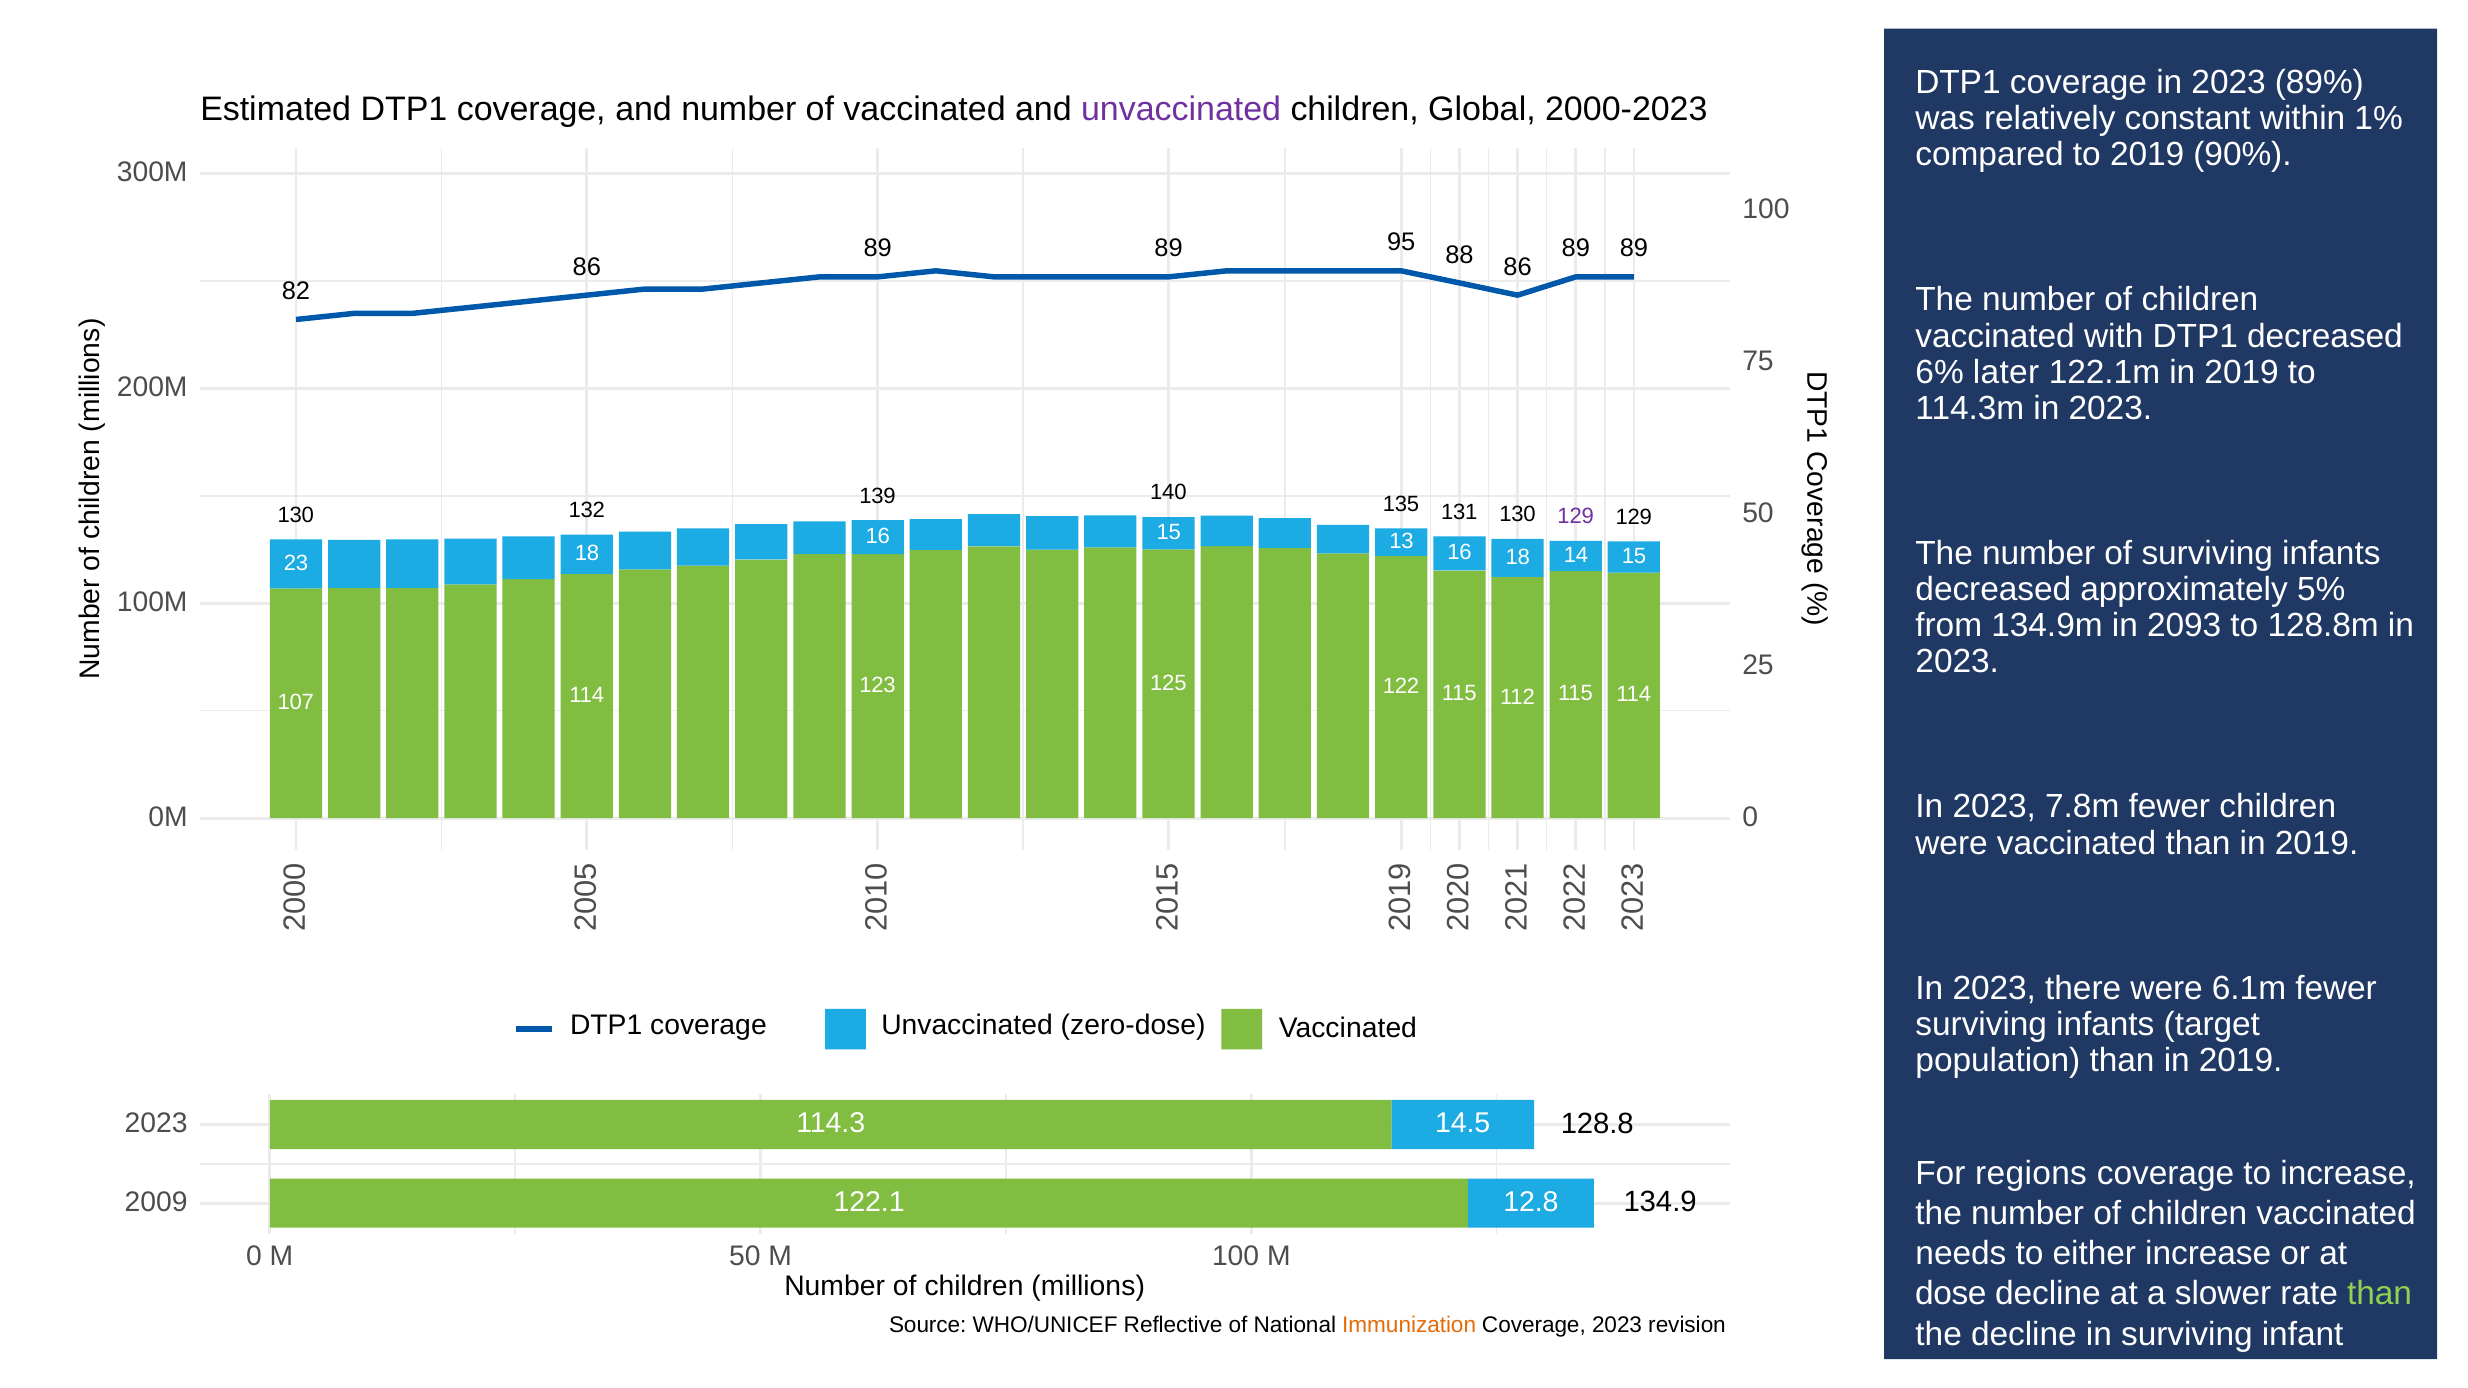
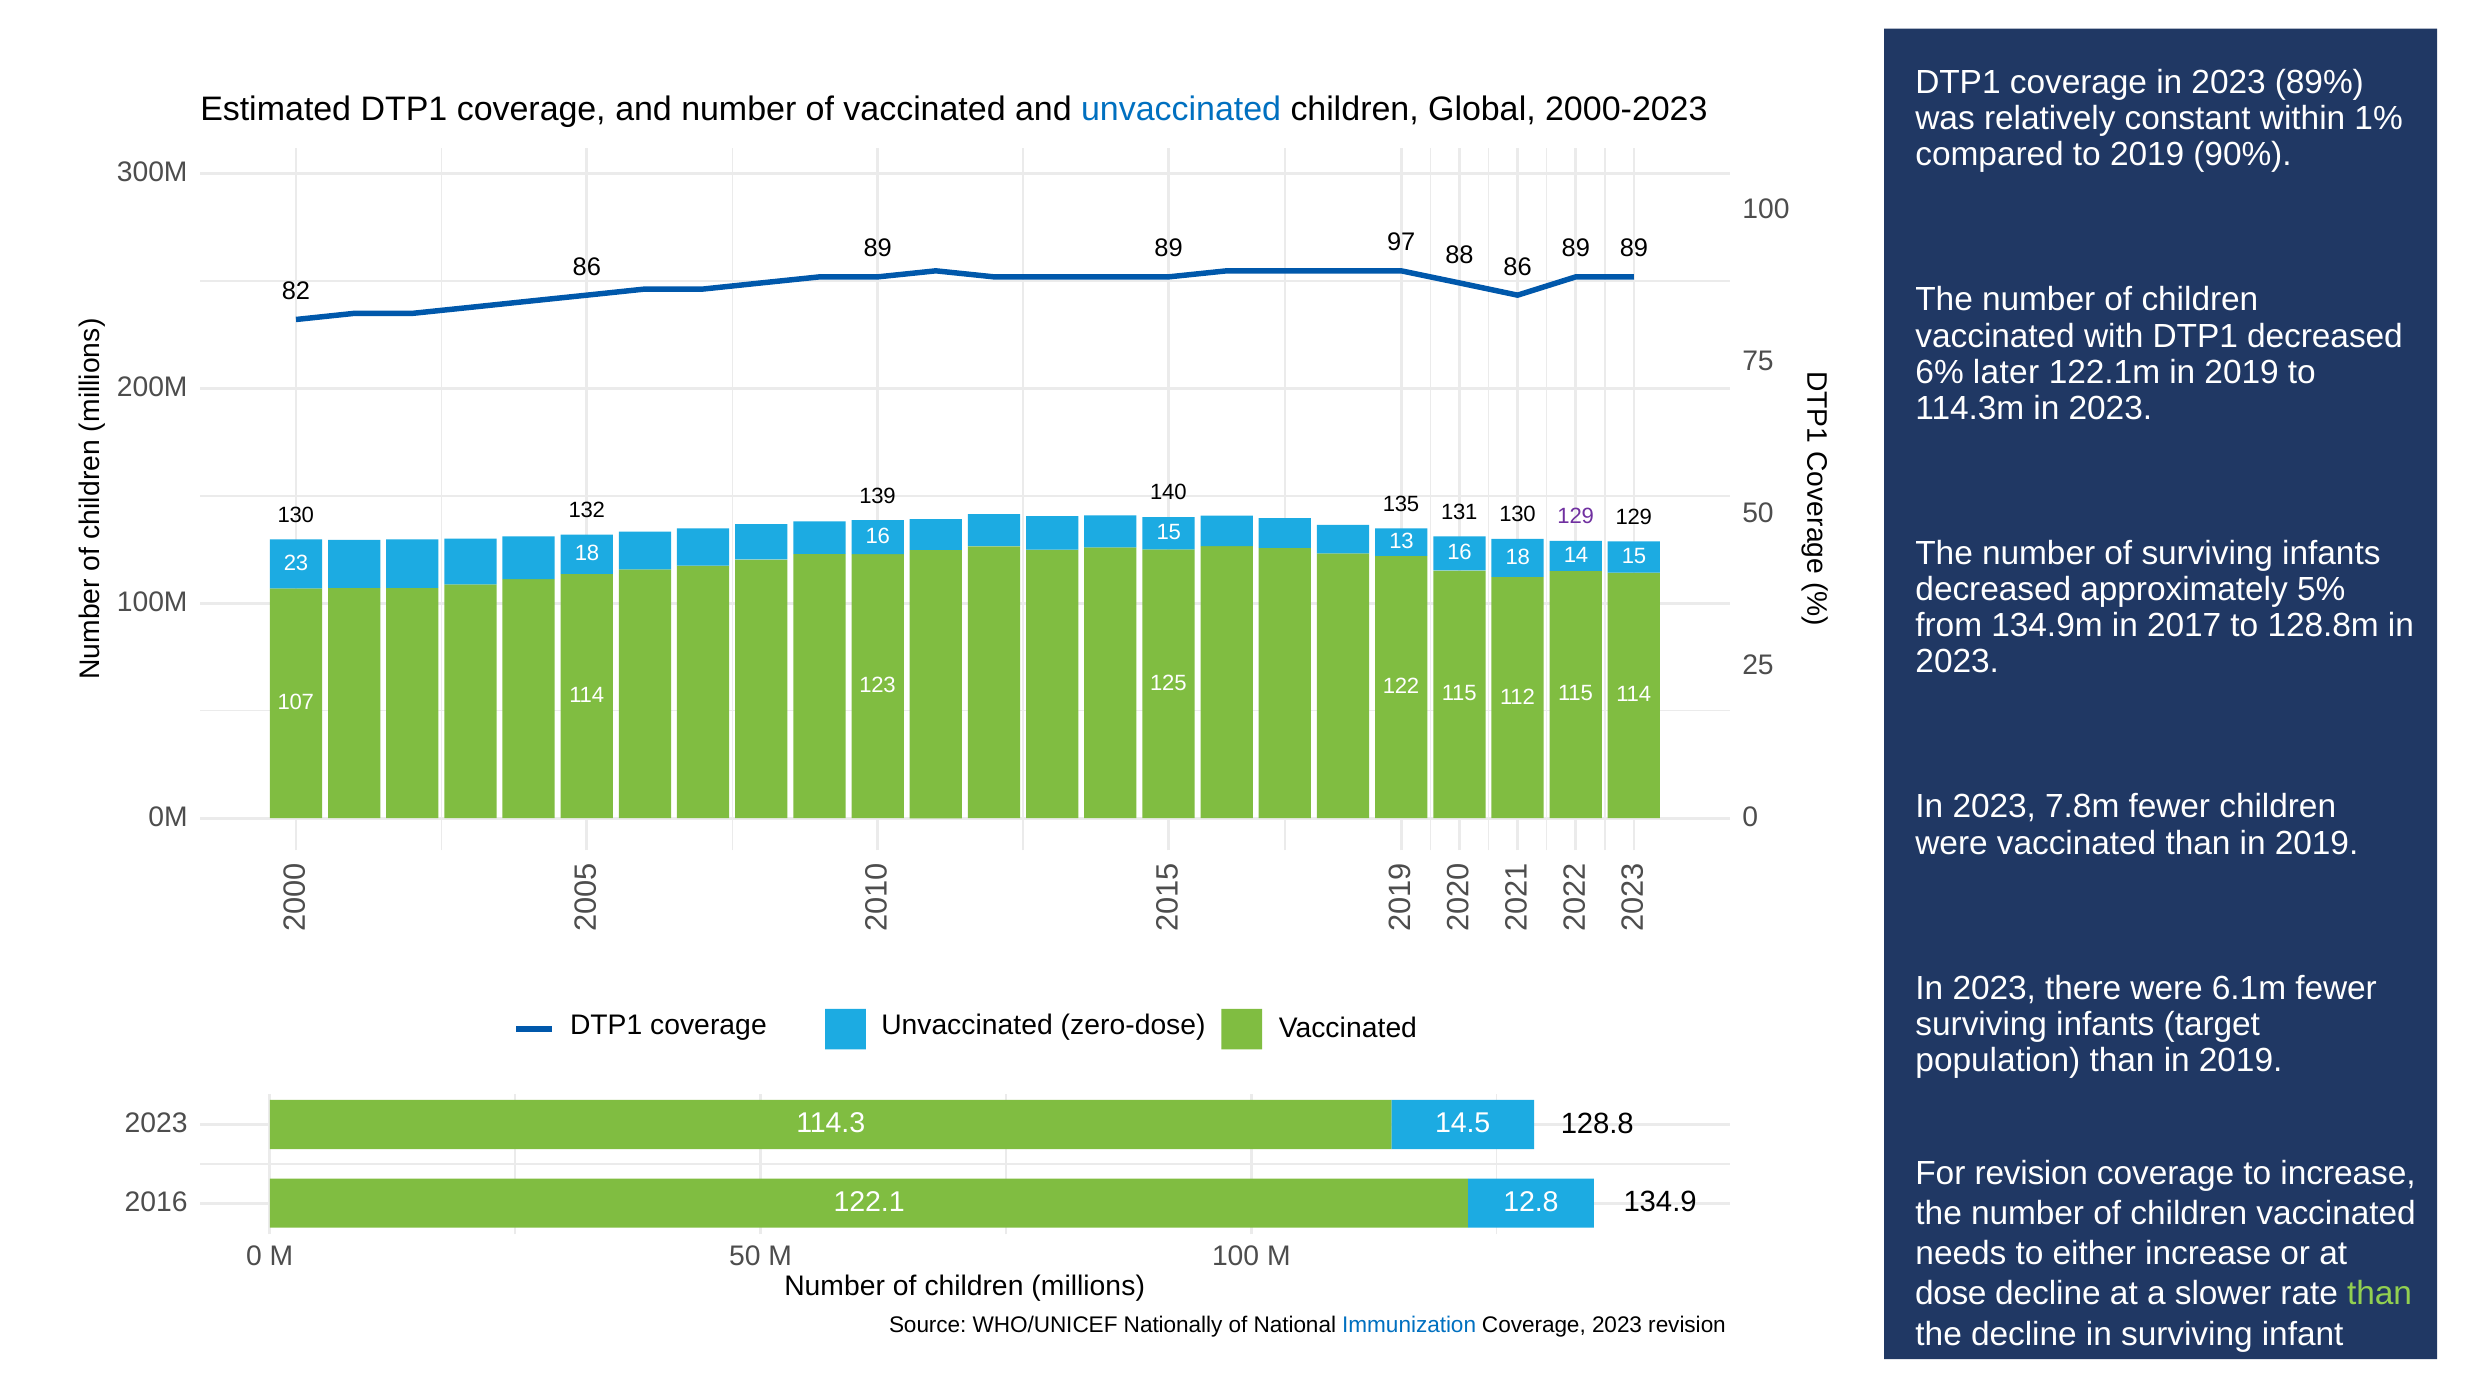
unvaccinated at (1181, 110) colour: purple -> blue
95: 95 -> 97
2093: 2093 -> 2017
For regions: regions -> revision
2009: 2009 -> 2016
Reflective: Reflective -> Nationally
Immunization colour: orange -> blue
